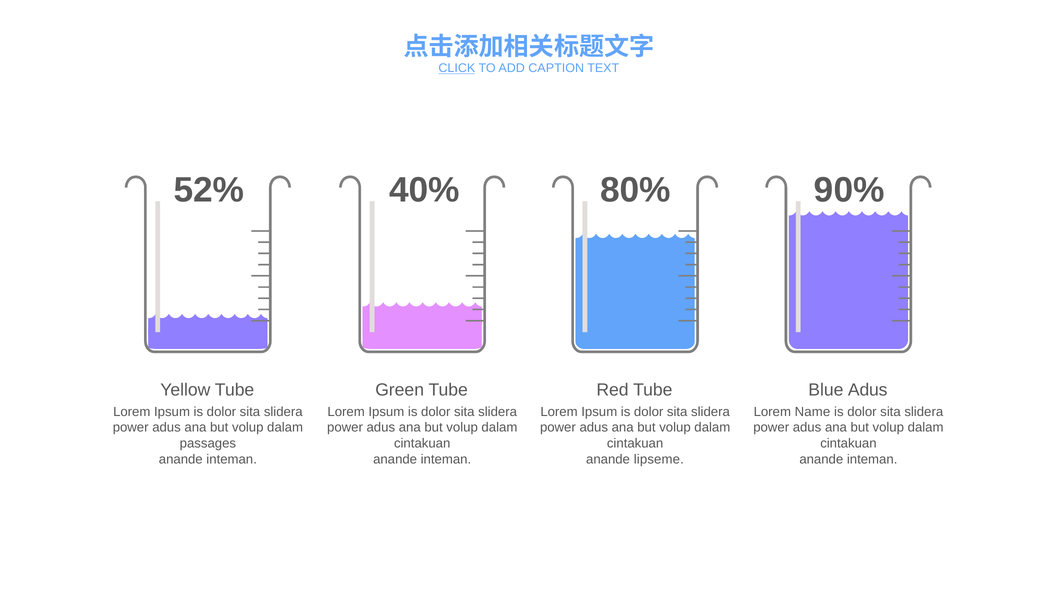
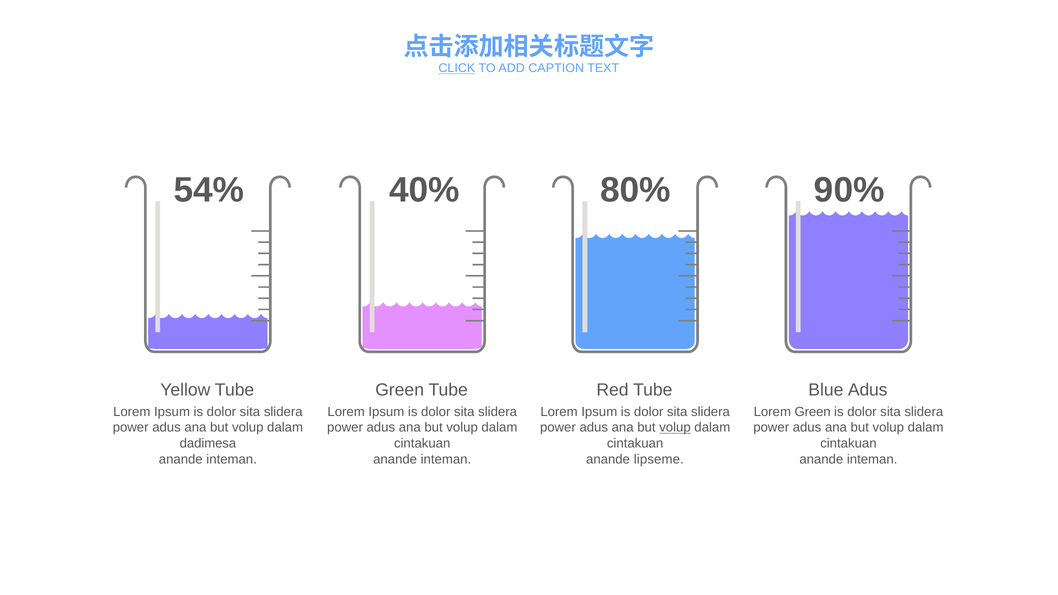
52%: 52% -> 54%
Lorem Name: Name -> Green
volup at (675, 428) underline: none -> present
passages: passages -> dadimesa
